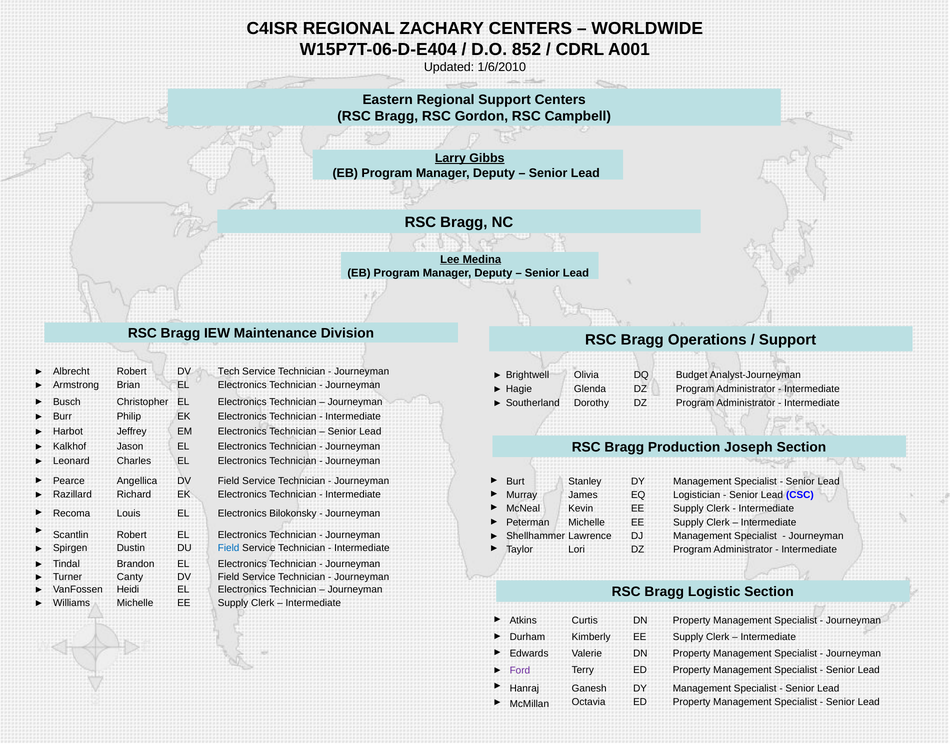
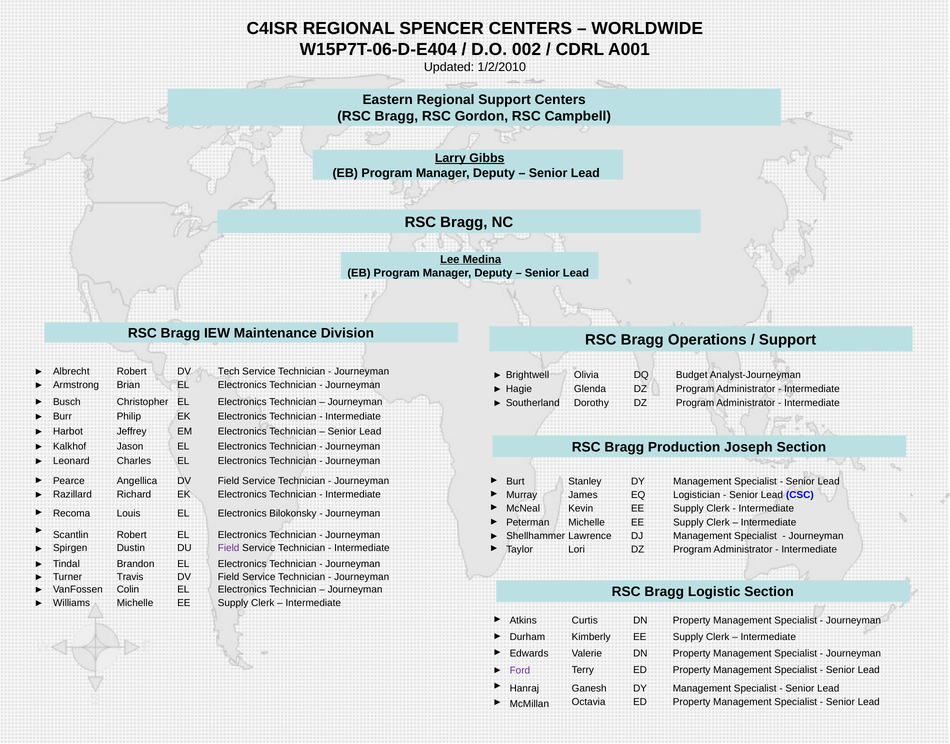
ZACHARY: ZACHARY -> SPENCER
852: 852 -> 002
1/6/2010: 1/6/2010 -> 1/2/2010
Field at (229, 548) colour: blue -> purple
Canty: Canty -> Travis
Heidi: Heidi -> Colin
